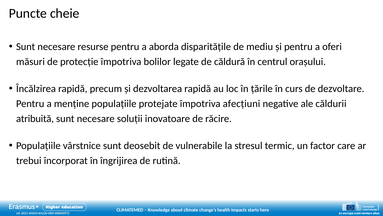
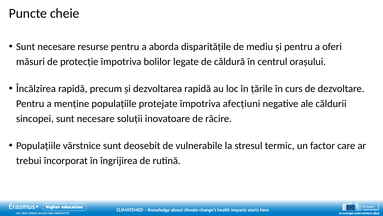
atribuită: atribuită -> sincopei
